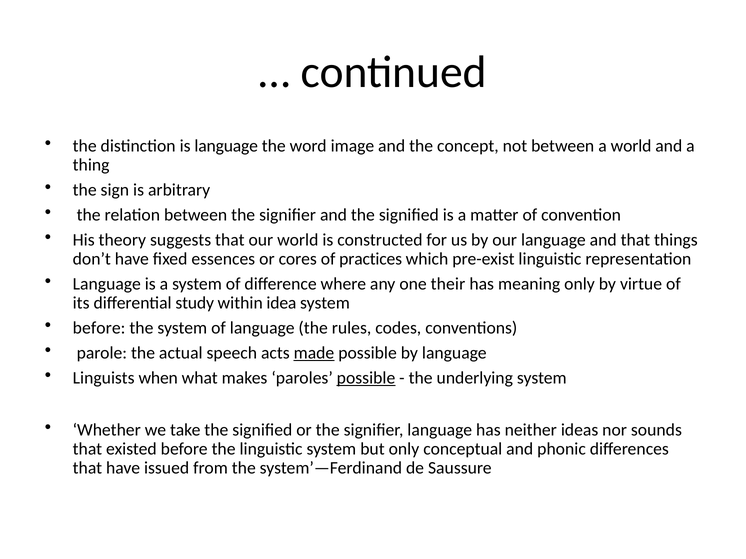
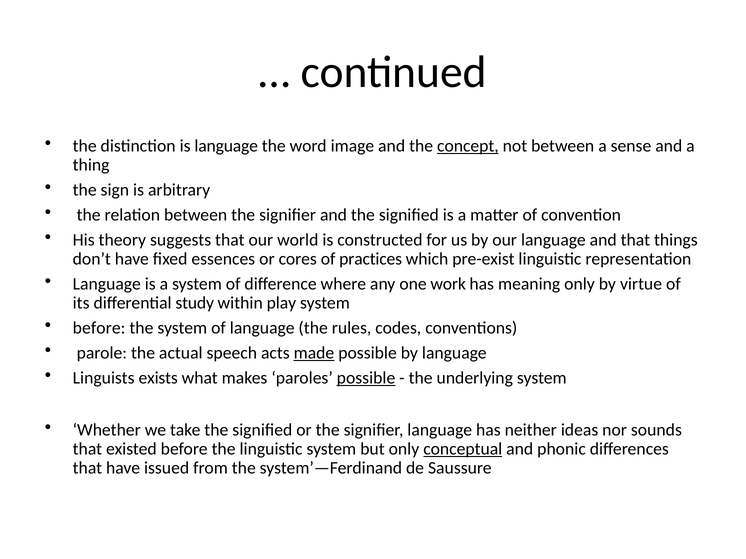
concept underline: none -> present
a world: world -> sense
their: their -> work
idea: idea -> play
when: when -> exists
conceptual underline: none -> present
